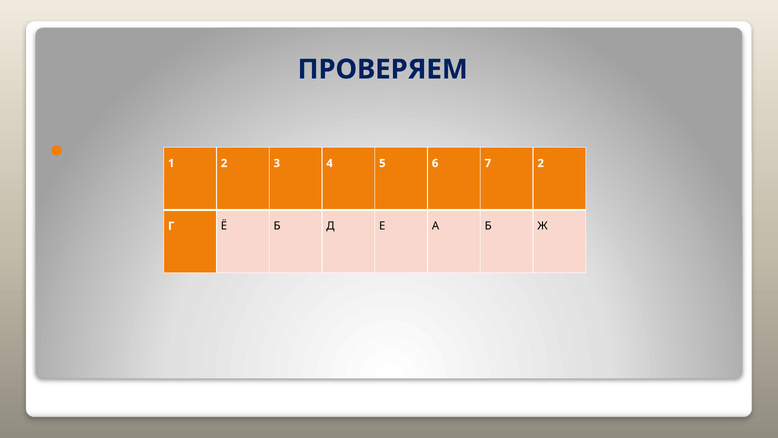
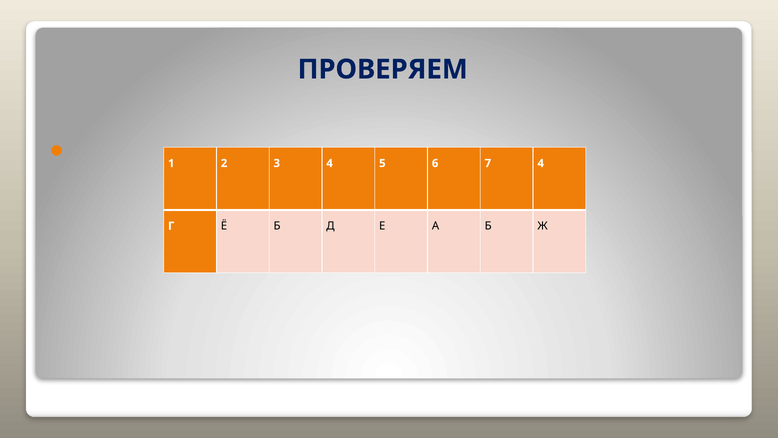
7 2: 2 -> 4
